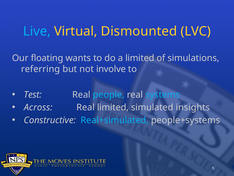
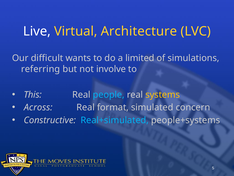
Live colour: light blue -> white
Dismounted: Dismounted -> Architecture
floating: floating -> difficult
Test: Test -> This
systems colour: light blue -> yellow
Real limited: limited -> format
insights: insights -> concern
